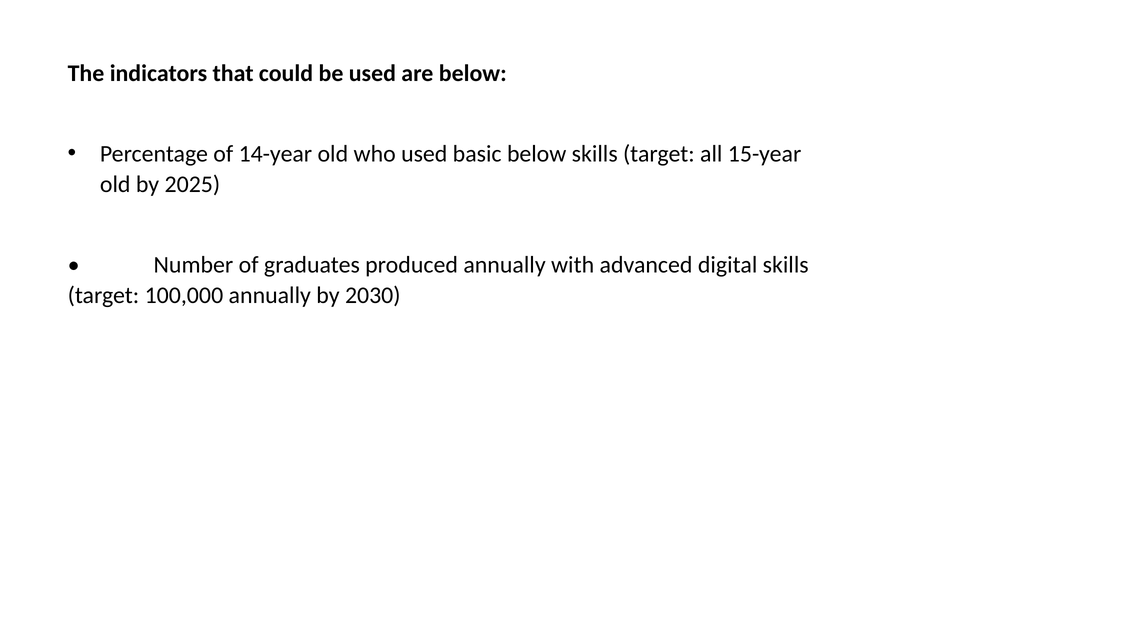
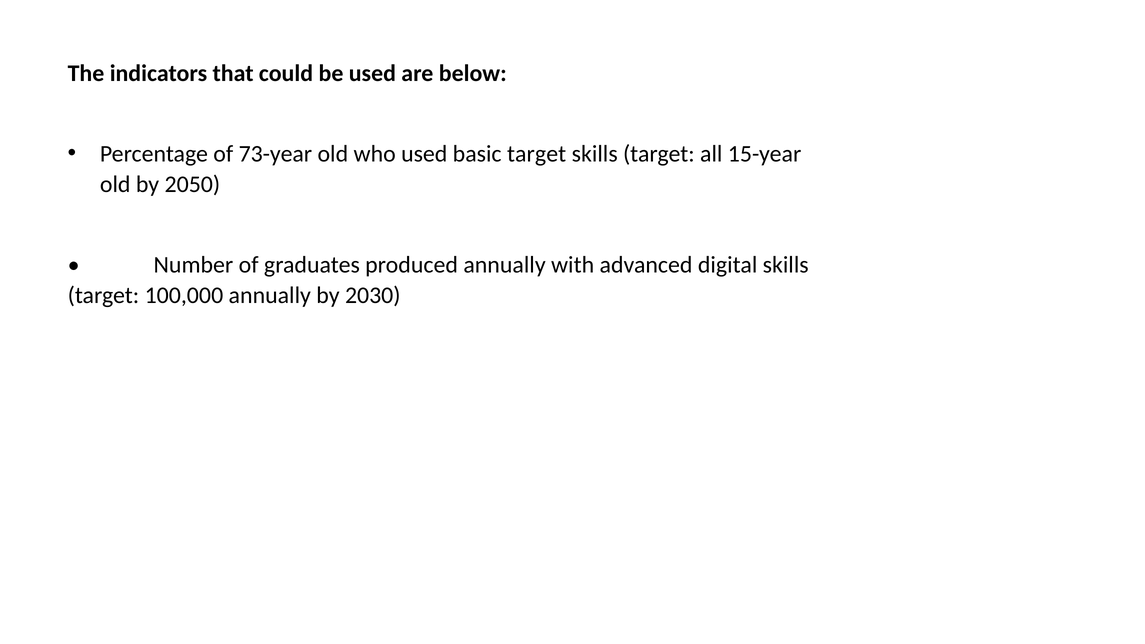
14-year: 14-year -> 73-year
basic below: below -> target
2025: 2025 -> 2050
